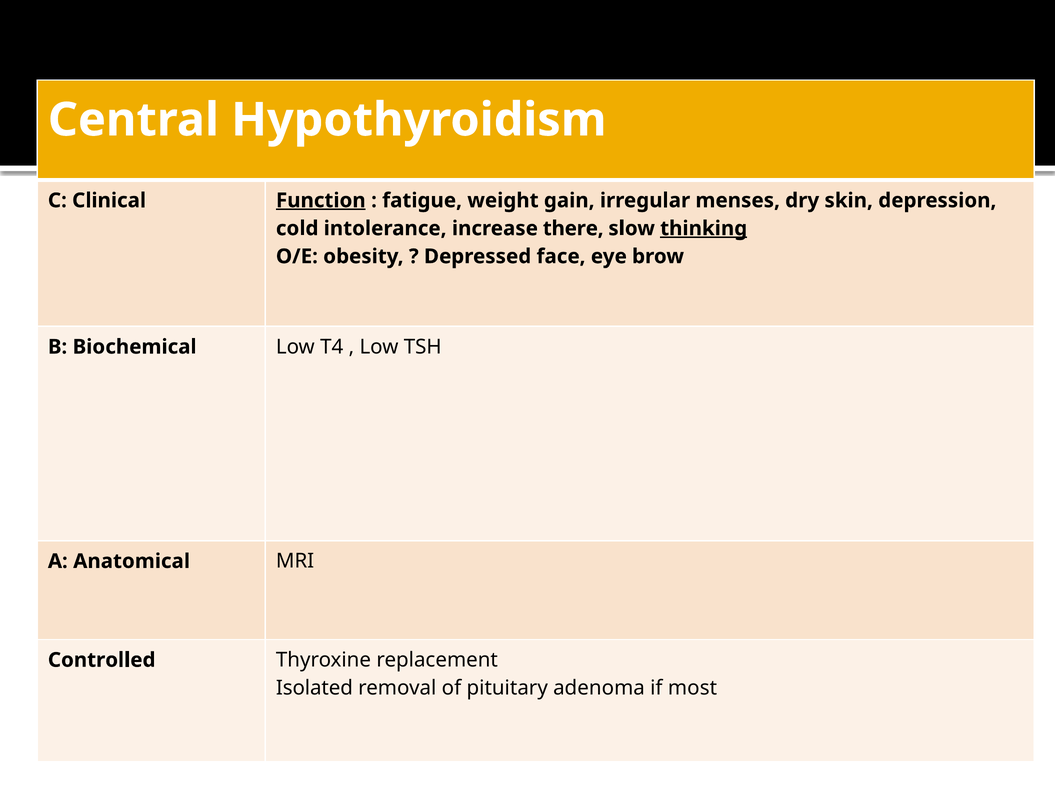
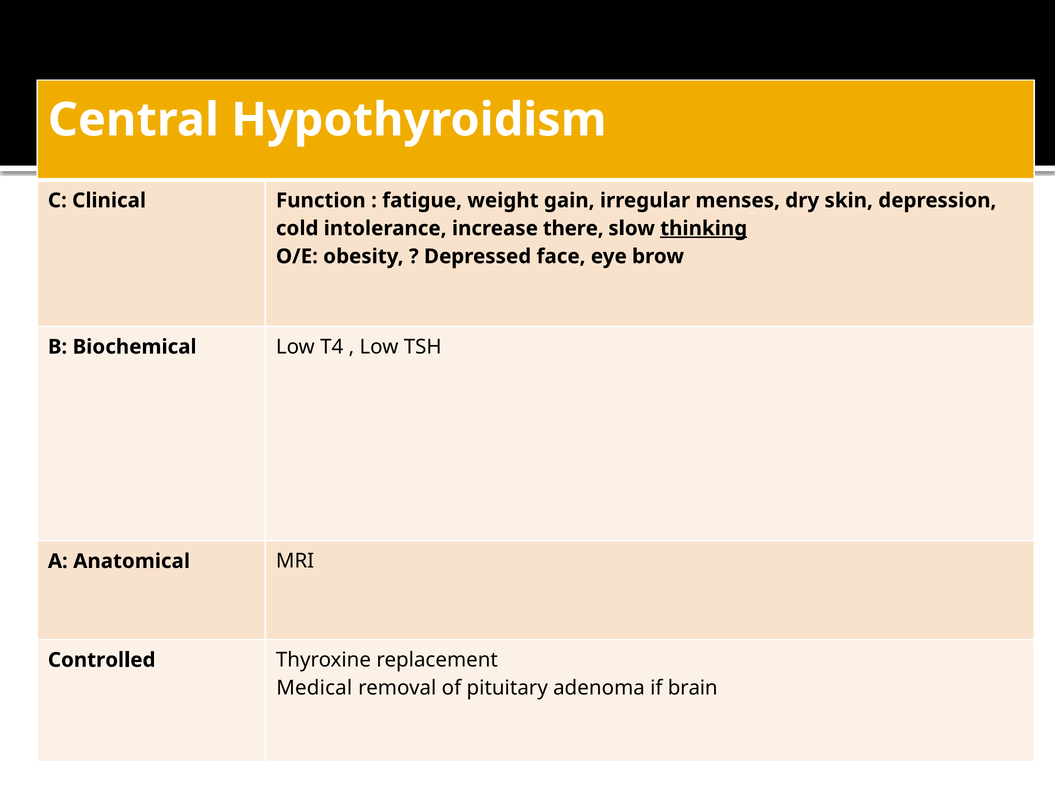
Function underline: present -> none
Isolated: Isolated -> Medical
most: most -> brain
